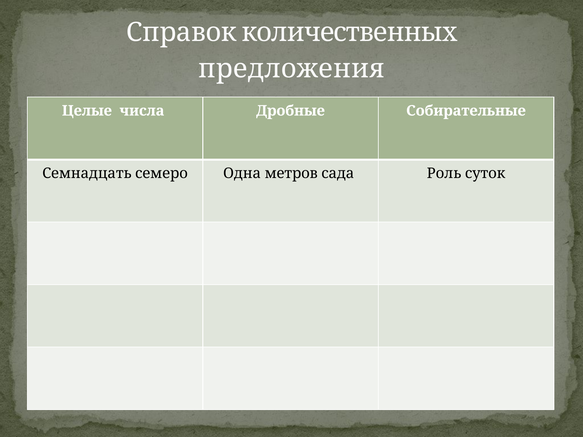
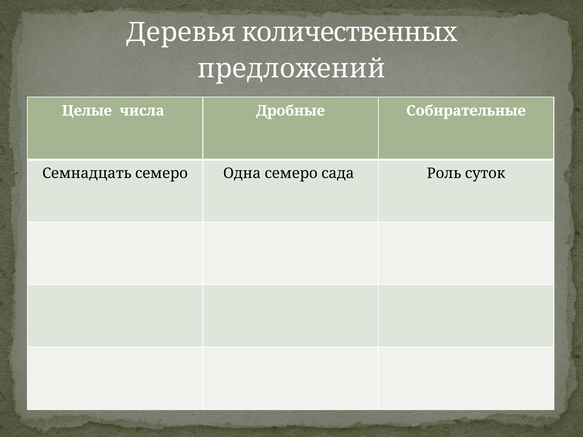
Справок: Справок -> Деревья
предложения: предложения -> предложений
Одна метров: метров -> семеро
